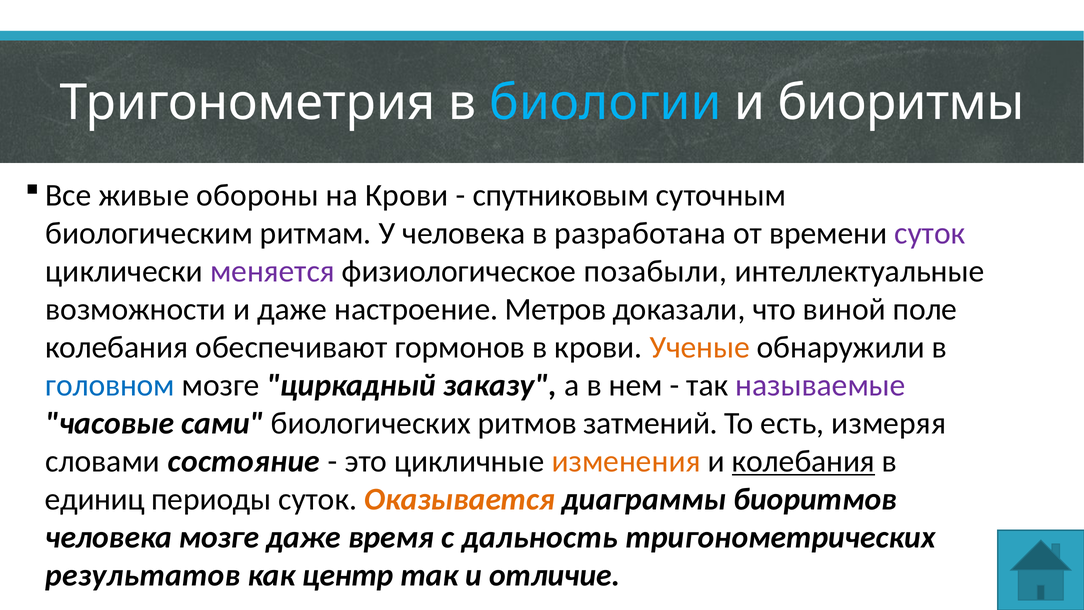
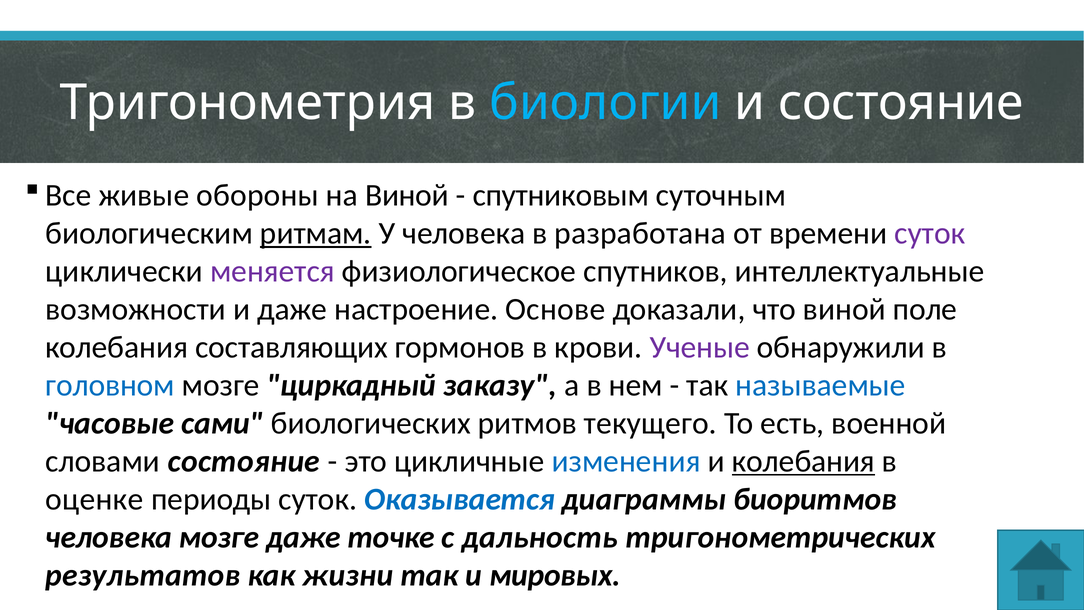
и биоритмы: биоритмы -> состояние
на Крови: Крови -> Виной
ритмам underline: none -> present
позабыли: позабыли -> спутников
Метров: Метров -> Основе
обеспечивают: обеспечивают -> составляющих
Ученые colour: orange -> purple
называемые colour: purple -> blue
затмений: затмений -> текущего
измеряя: измеряя -> военной
изменения colour: orange -> blue
единиц: единиц -> оценке
Оказывается colour: orange -> blue
время: время -> точке
центр: центр -> жизни
отличие: отличие -> мировых
